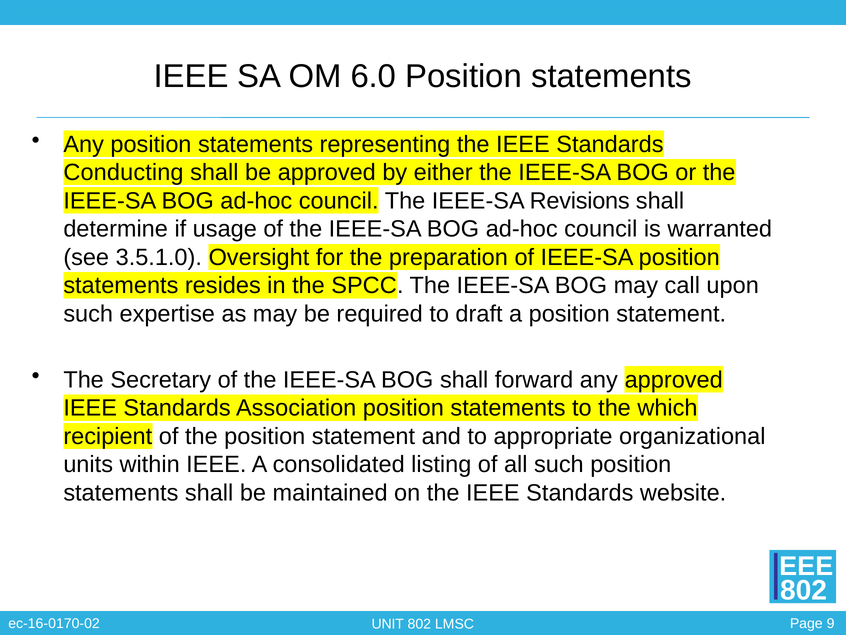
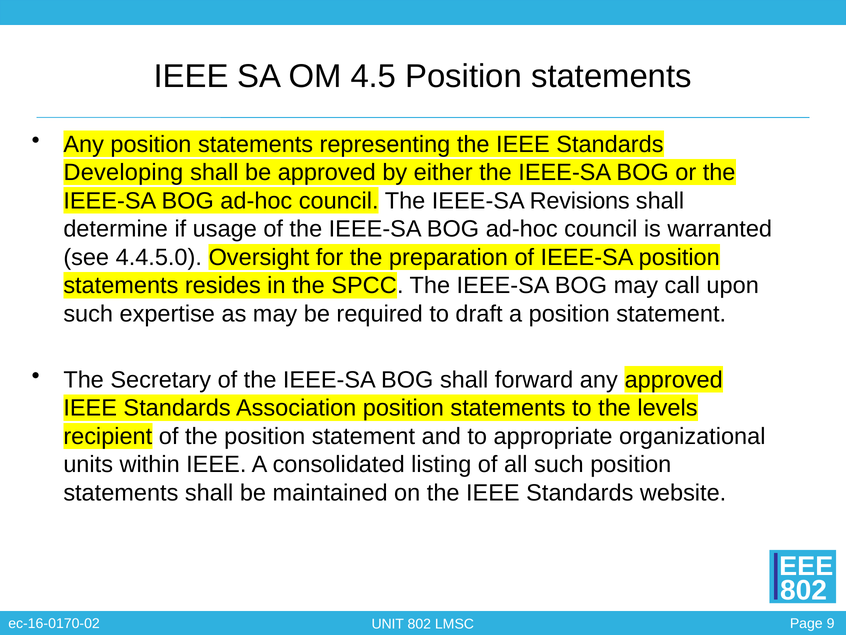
6.0: 6.0 -> 4.5
Conducting: Conducting -> Developing
3.5.1.0: 3.5.1.0 -> 4.4.5.0
which: which -> levels
